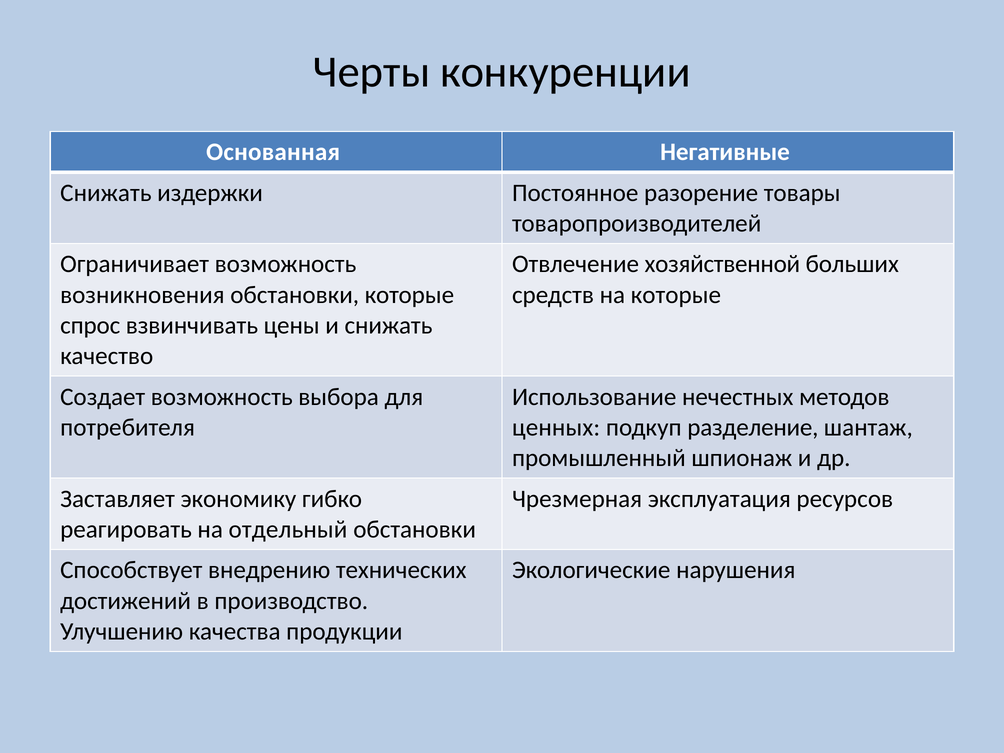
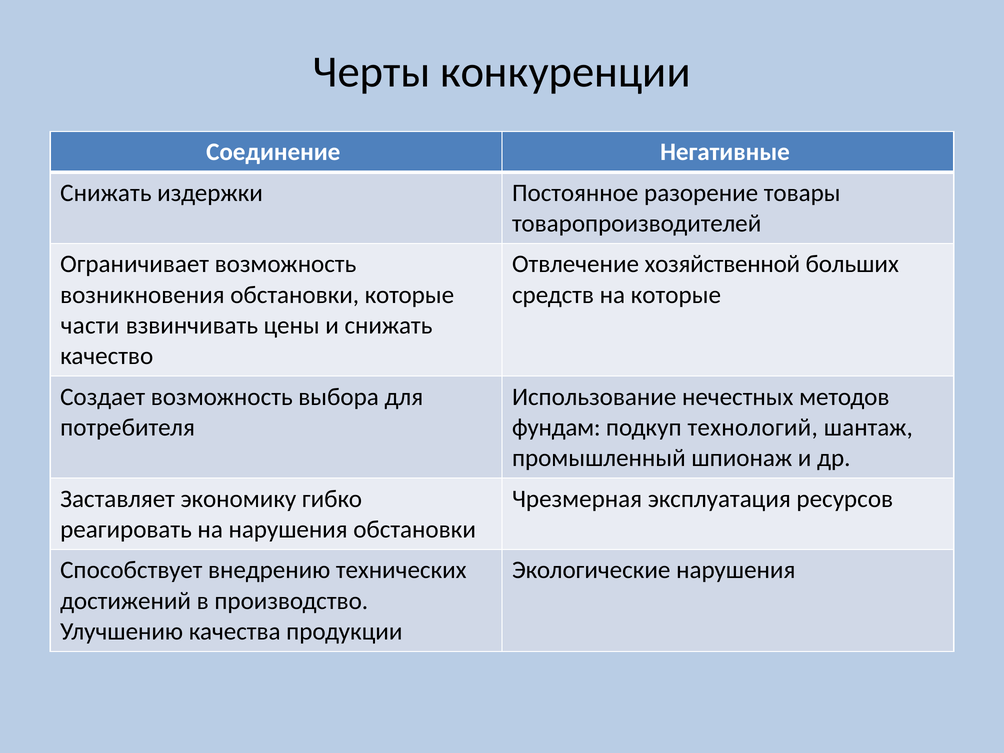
Основанная: Основанная -> Соединение
спрос: спрос -> части
ценных: ценных -> фундам
разделение: разделение -> технологий
на отдельный: отдельный -> нарушения
